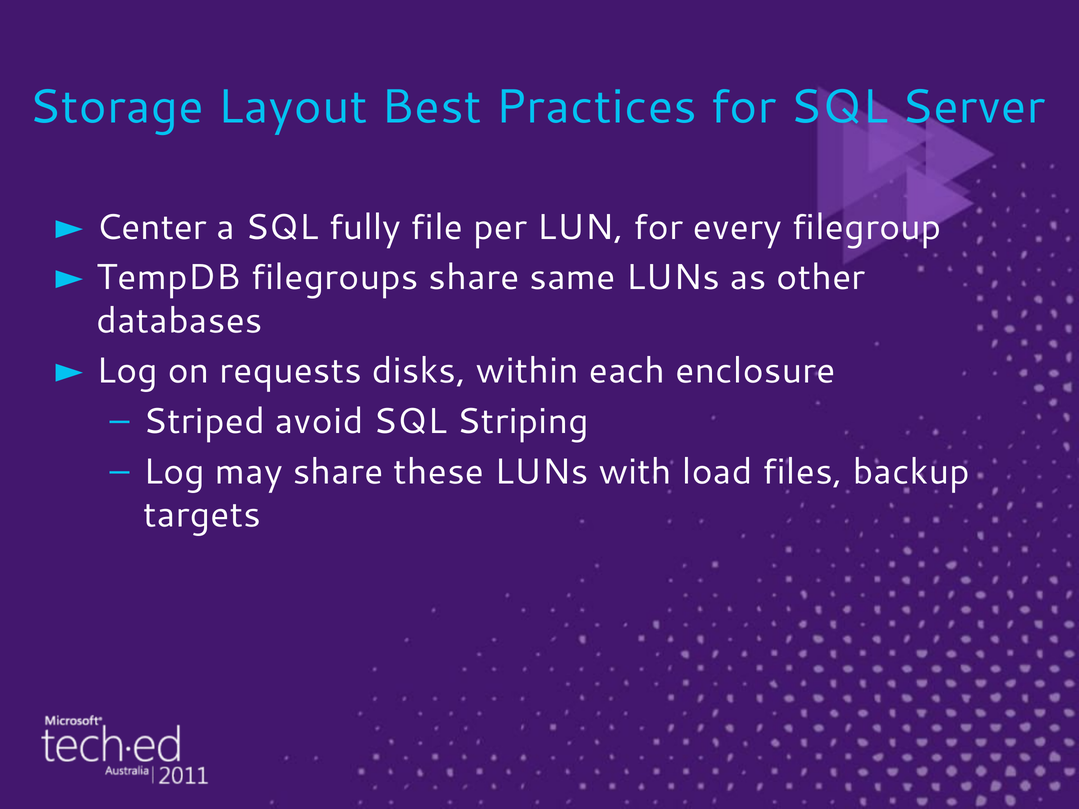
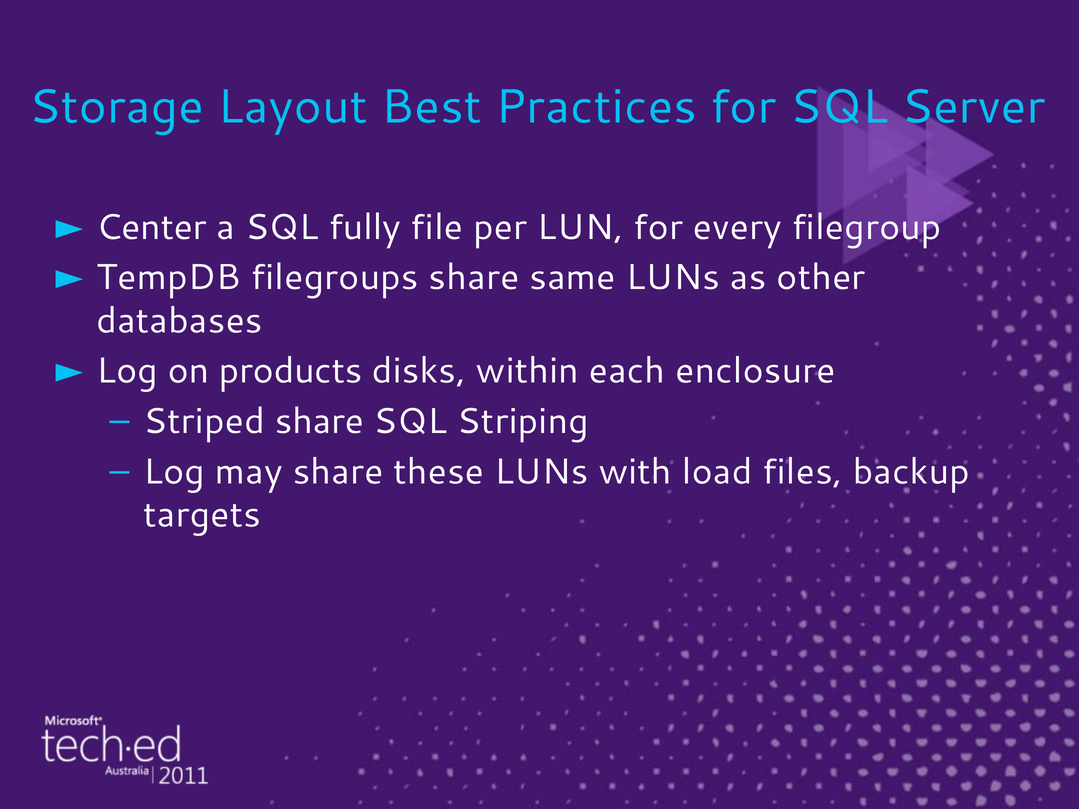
requests: requests -> products
Striped avoid: avoid -> share
